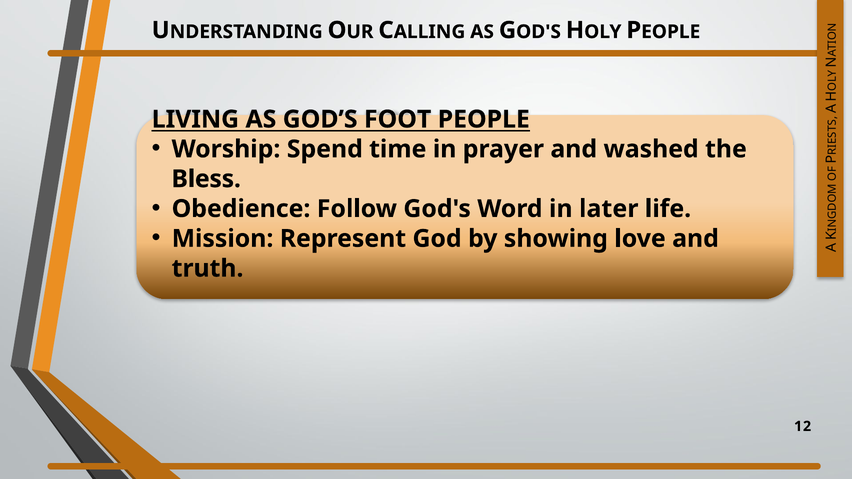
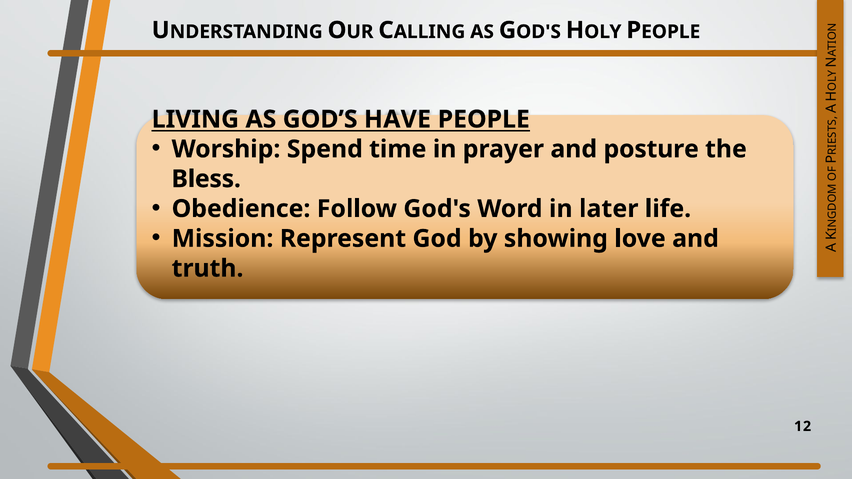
FOOT: FOOT -> HAVE
washed: washed -> posture
